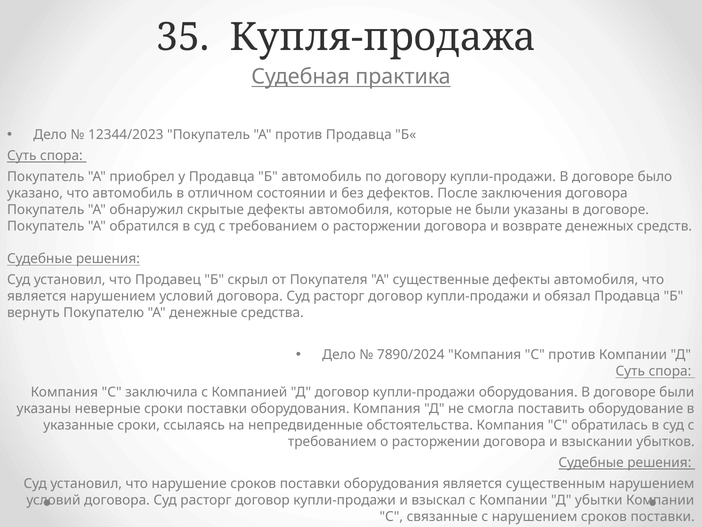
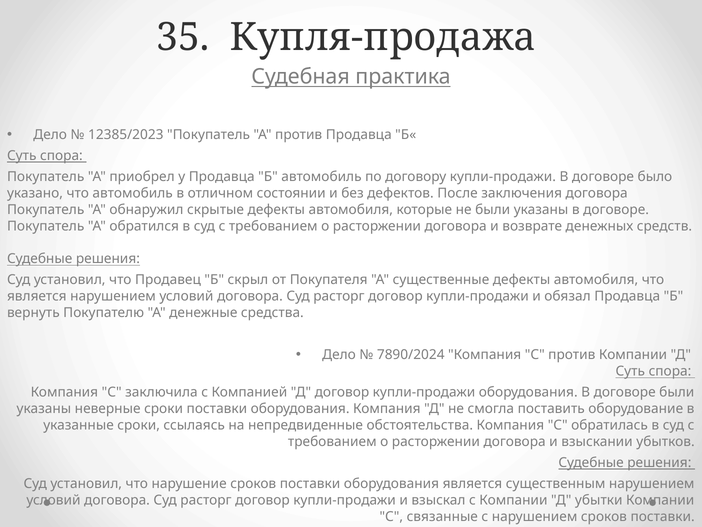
12344/2023: 12344/2023 -> 12385/2023
